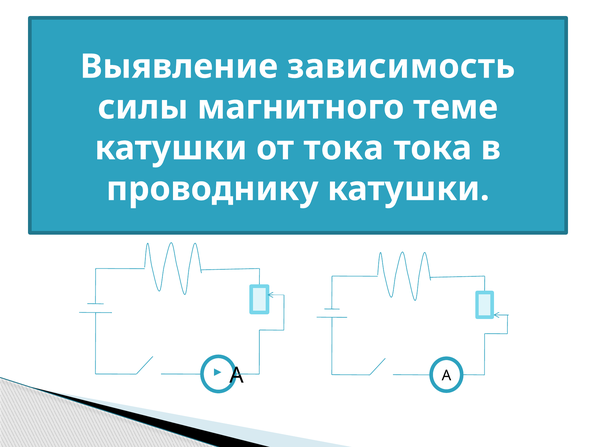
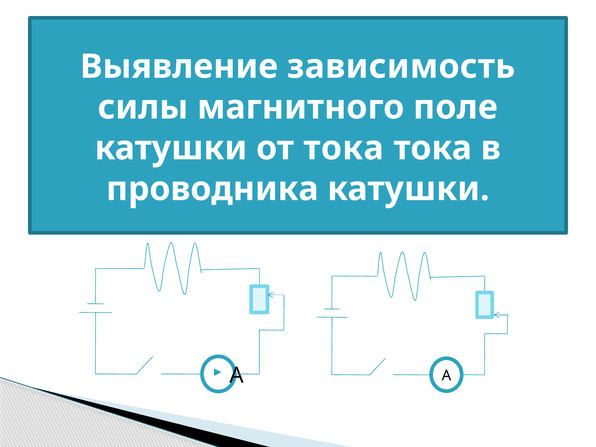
теме: теме -> поле
проводнику: проводнику -> проводника
